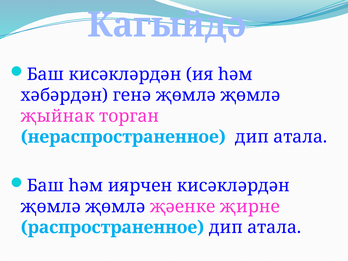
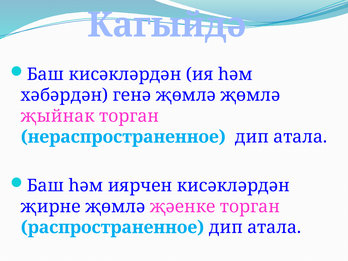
җөмлә at (51, 207): җөмлә -> җирне
җәенке җирне: җирне -> торган
